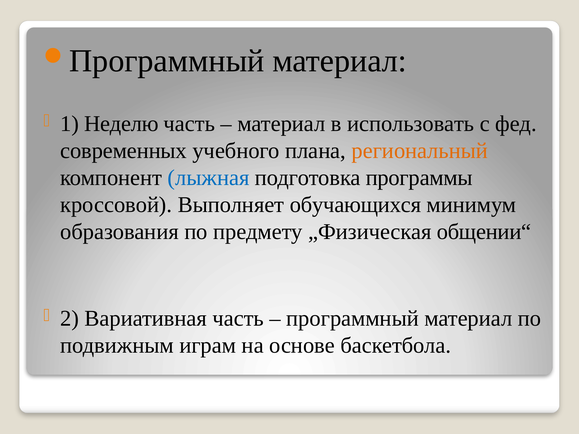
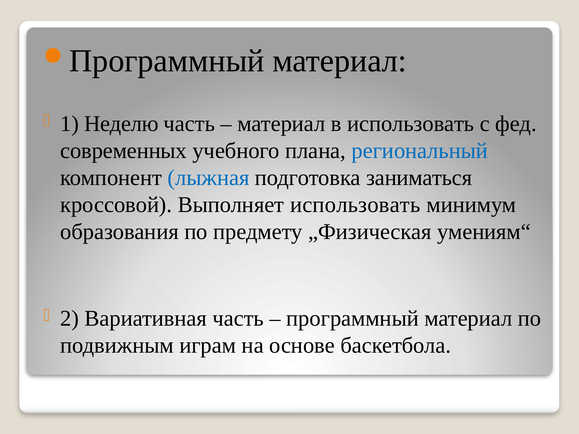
региональный colour: orange -> blue
программы: программы -> заниматься
Выполняет обучающихся: обучающихся -> использовать
общении“: общении“ -> умениям“
